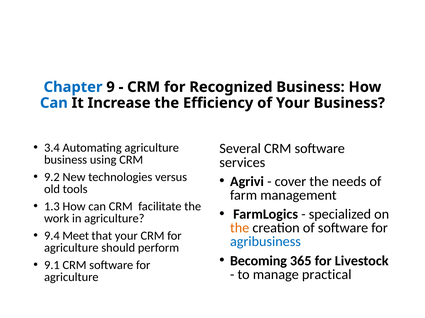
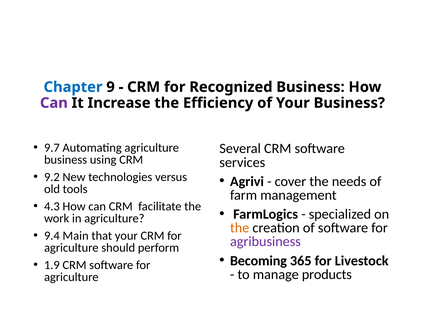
Can at (54, 103) colour: blue -> purple
3.4: 3.4 -> 9.7
1.3: 1.3 -> 4.3
Meet: Meet -> Main
agribusiness colour: blue -> purple
9.1: 9.1 -> 1.9
practical: practical -> products
